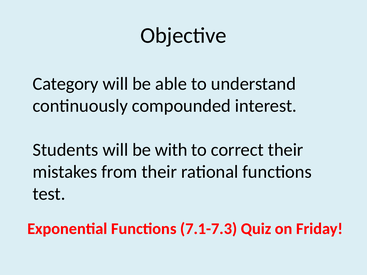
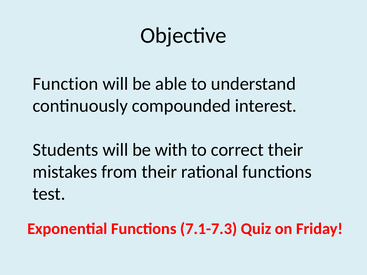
Category: Category -> Function
